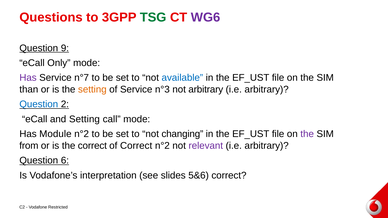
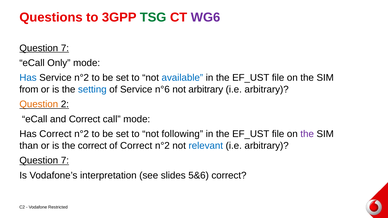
9 at (65, 48): 9 -> 7
Has at (28, 78) colour: purple -> blue
Service n°7: n°7 -> n°2
than: than -> from
setting at (92, 90) colour: orange -> blue
n°3: n°3 -> n°6
Question at (39, 104) colour: blue -> orange
and Setting: Setting -> Correct
Has Module: Module -> Correct
changing: changing -> following
from: from -> than
relevant colour: purple -> blue
6 at (65, 161): 6 -> 7
